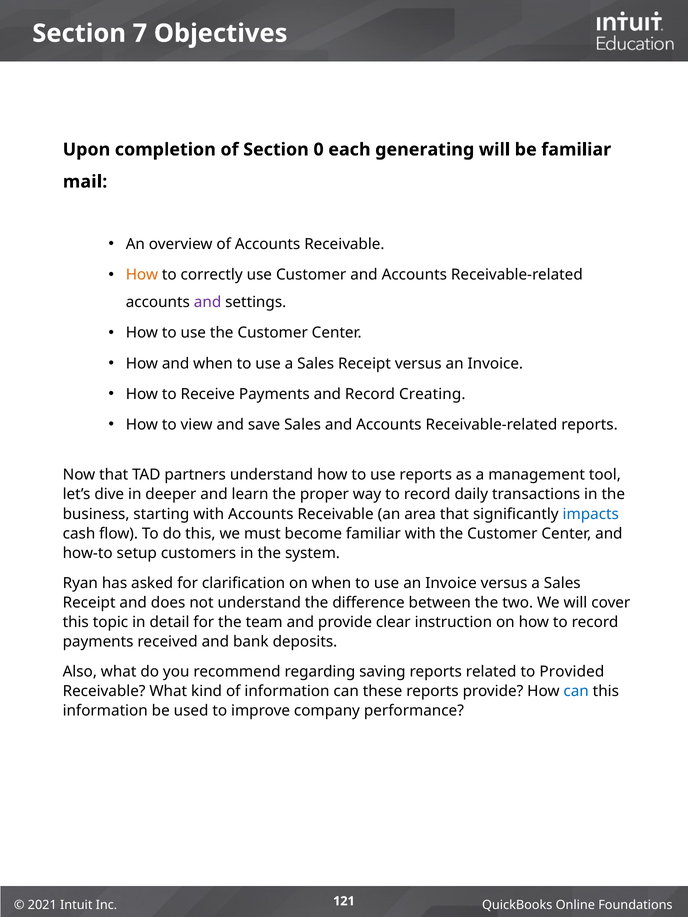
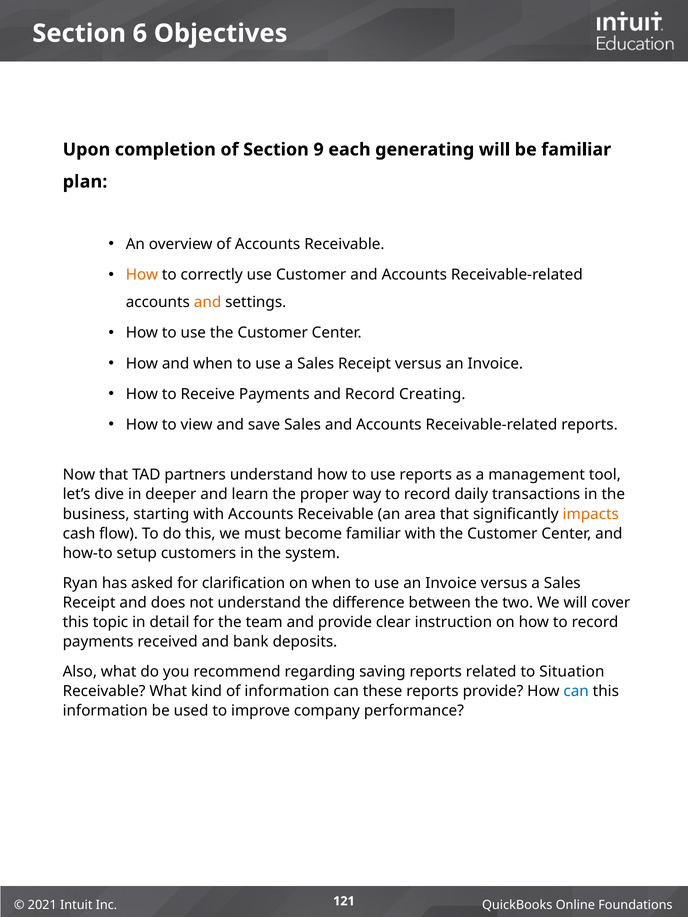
7: 7 -> 6
0: 0 -> 9
mail: mail -> plan
and at (208, 302) colour: purple -> orange
impacts colour: blue -> orange
Provided: Provided -> Situation
